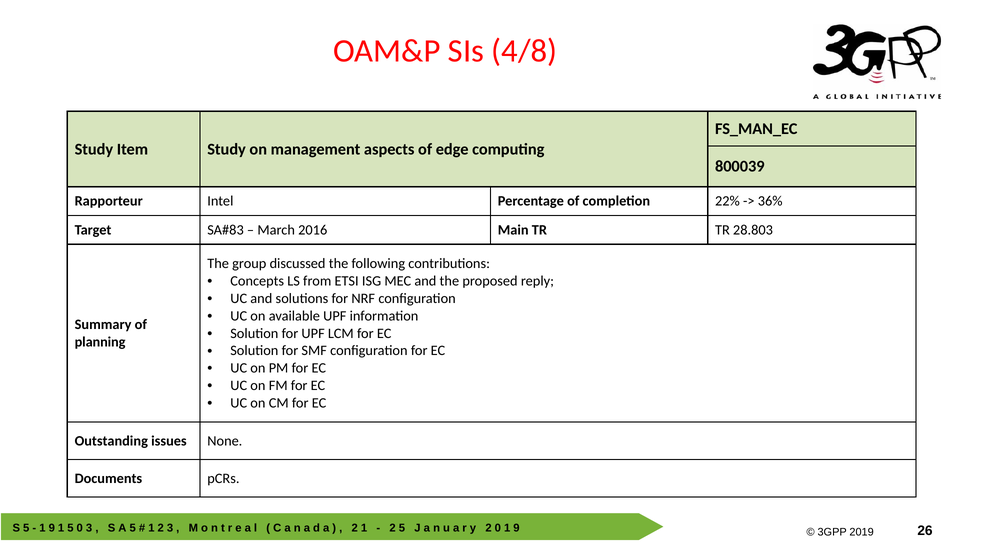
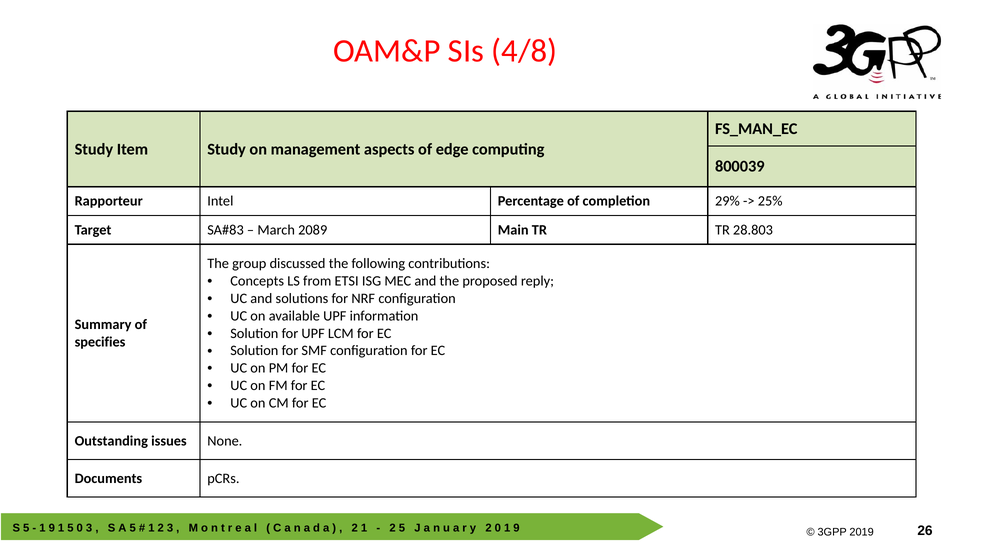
22%: 22% -> 29%
36%: 36% -> 25%
2016: 2016 -> 2089
planning: planning -> specifies
